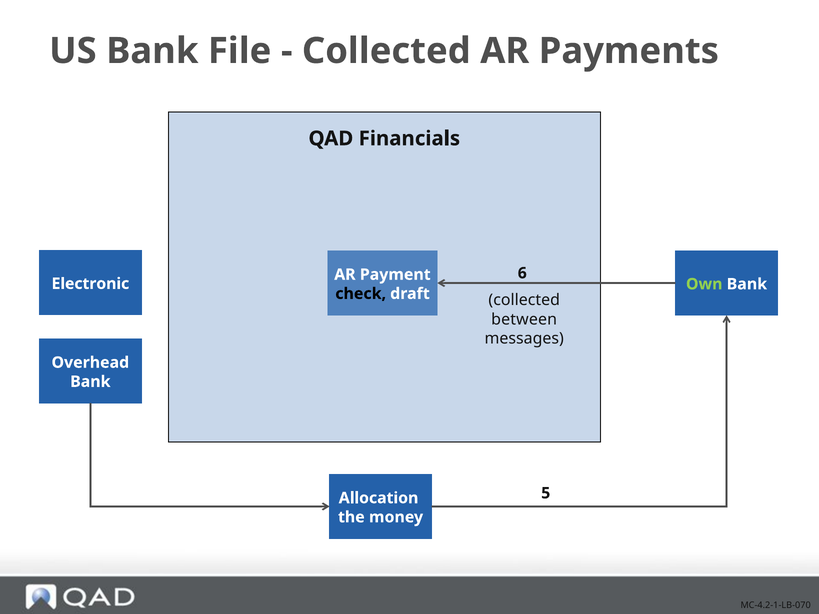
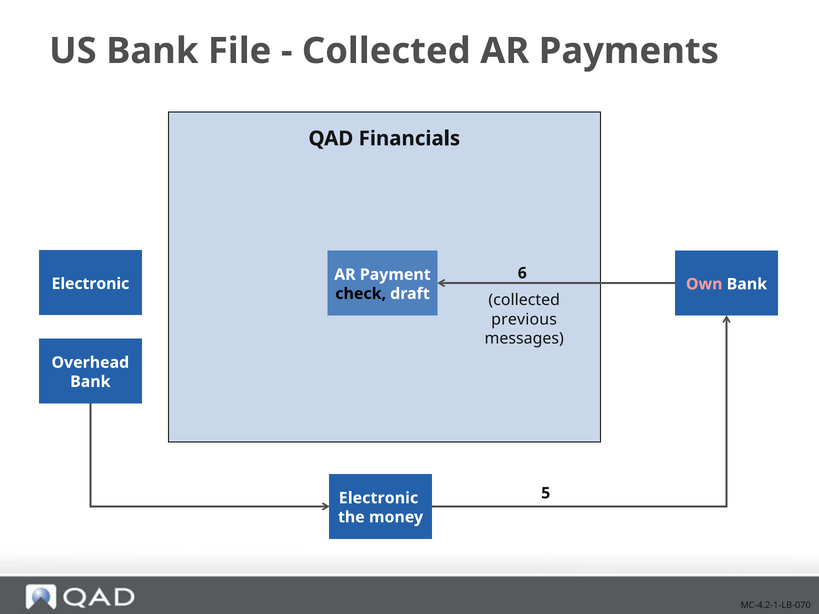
Own colour: light green -> pink
between: between -> previous
Allocation at (379, 498): Allocation -> Electronic
